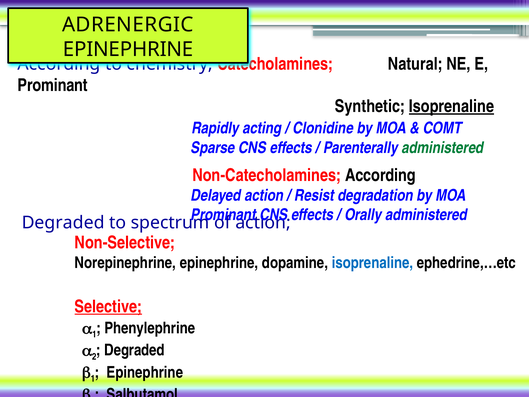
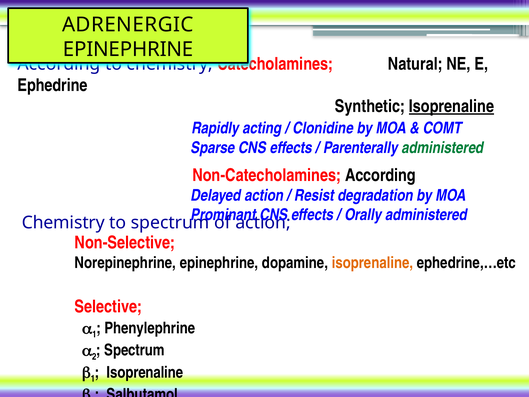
Prominant at (53, 85): Prominant -> Ephedrine
Degraded at (63, 223): Degraded -> Chemistry
isoprenaline at (372, 263) colour: blue -> orange
Selective underline: present -> none
Degraded at (134, 350): Degraded -> Spectrum
Epinephrine at (145, 372): Epinephrine -> Isoprenaline
